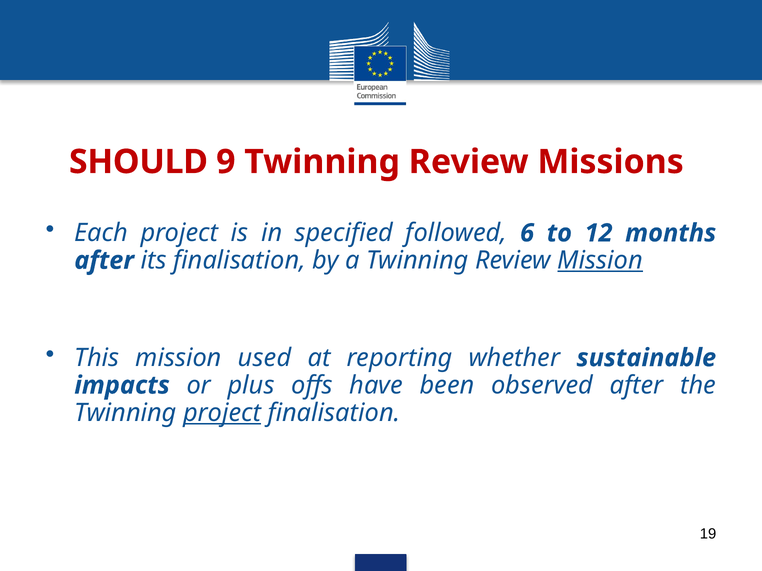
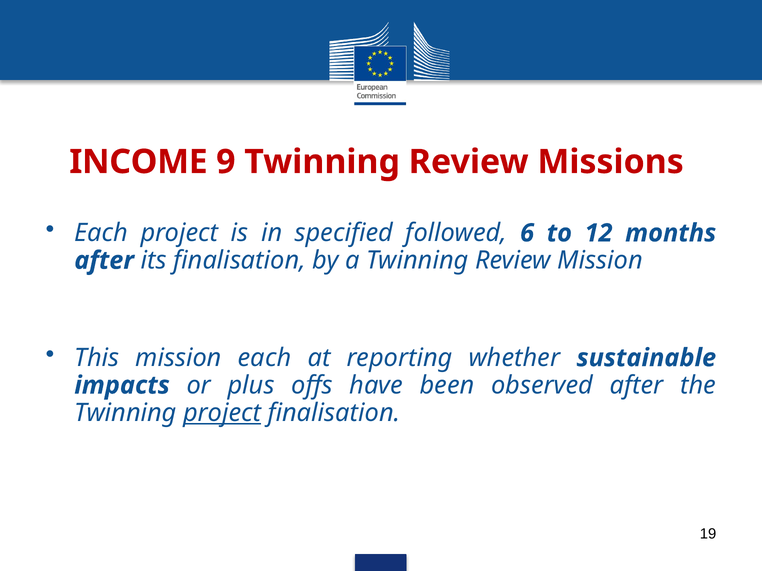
SHOULD: SHOULD -> INCOME
Mission at (600, 261) underline: present -> none
mission used: used -> each
